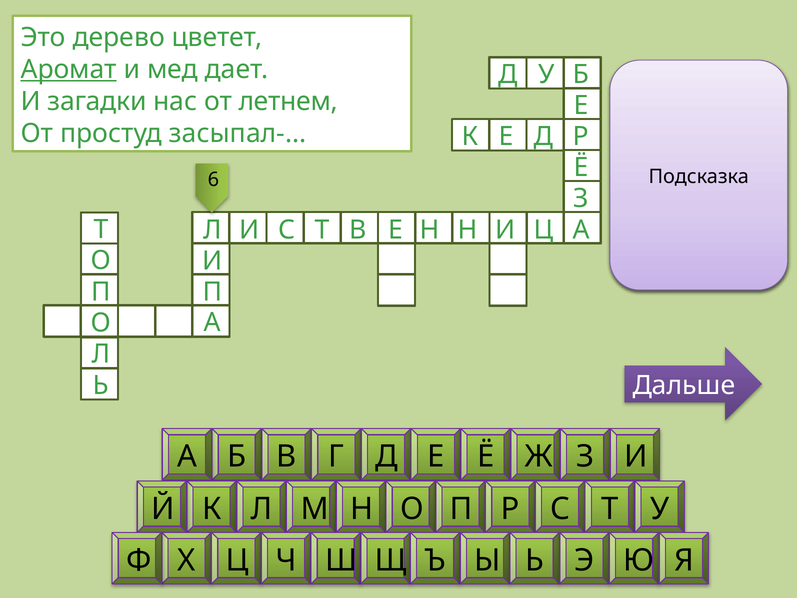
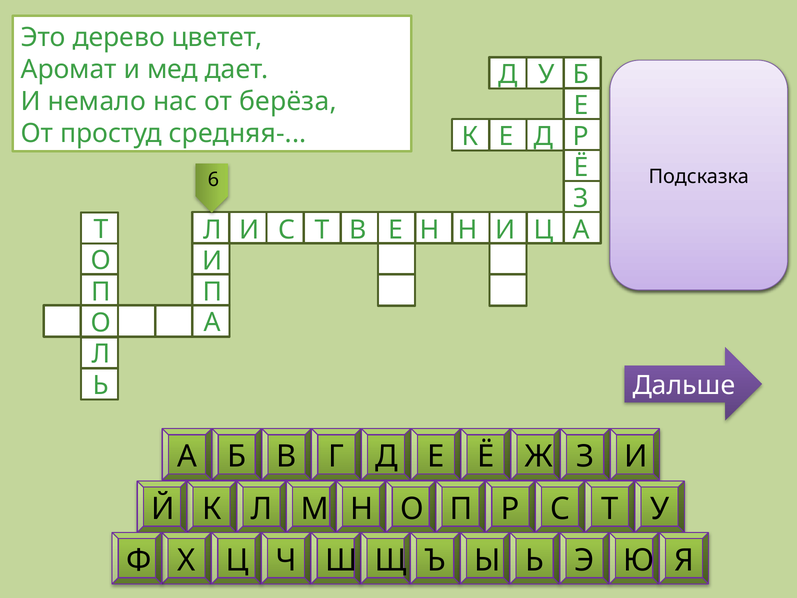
Аромат underline: present -> none
загадки: загадки -> немало
летнем: летнем -> берёза
засыпал-: засыпал- -> средняя-
